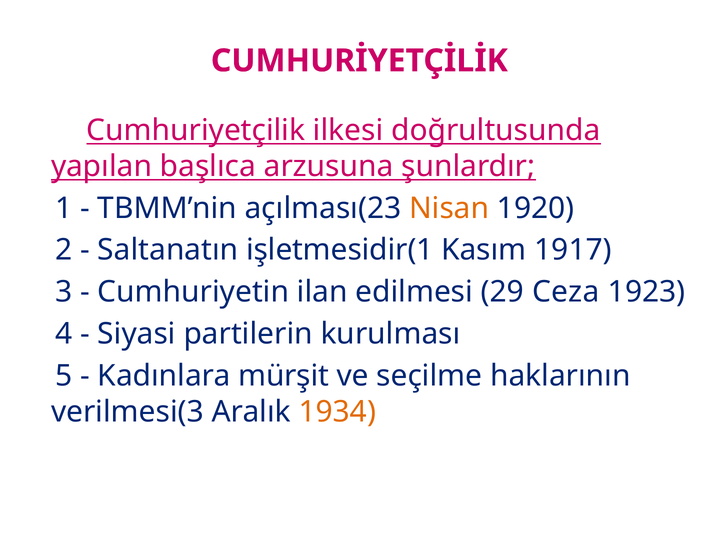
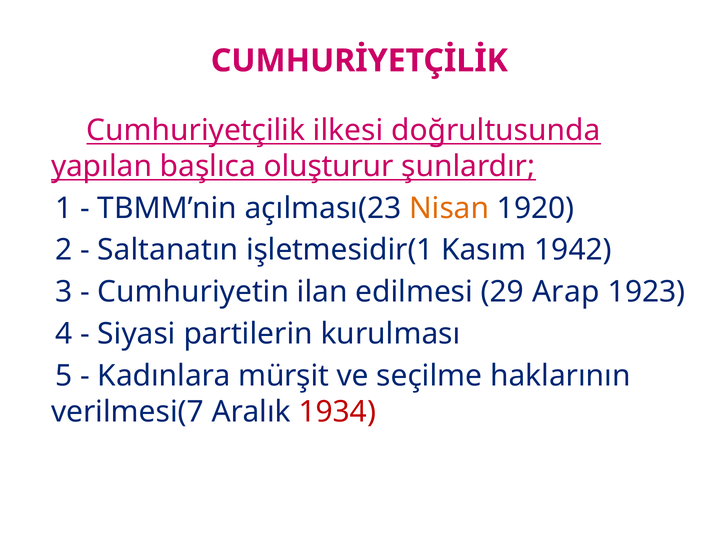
arzusuna: arzusuna -> oluşturur
1917: 1917 -> 1942
Ceza: Ceza -> Arap
verilmesi(3: verilmesi(3 -> verilmesi(7
1934 colour: orange -> red
